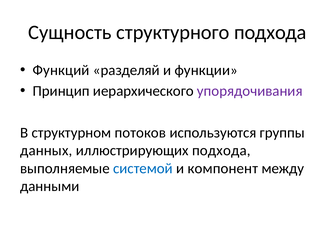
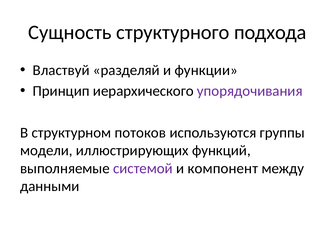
Функций: Функций -> Властвуй
данных: данных -> модели
иллюстрирующих подхода: подхода -> функций
системой colour: blue -> purple
